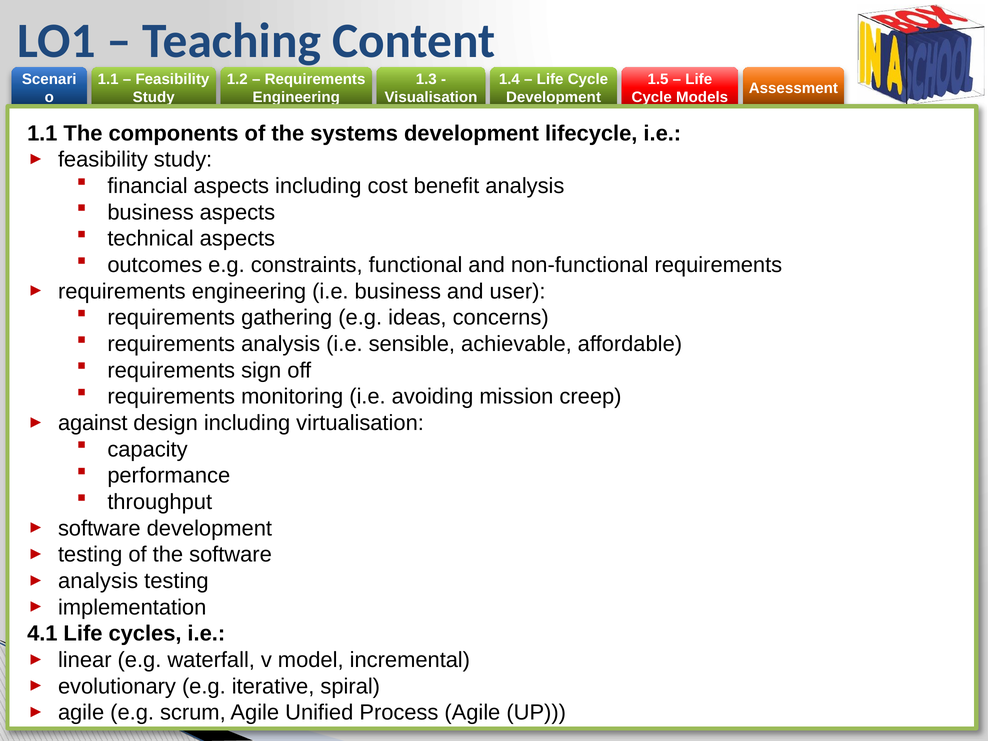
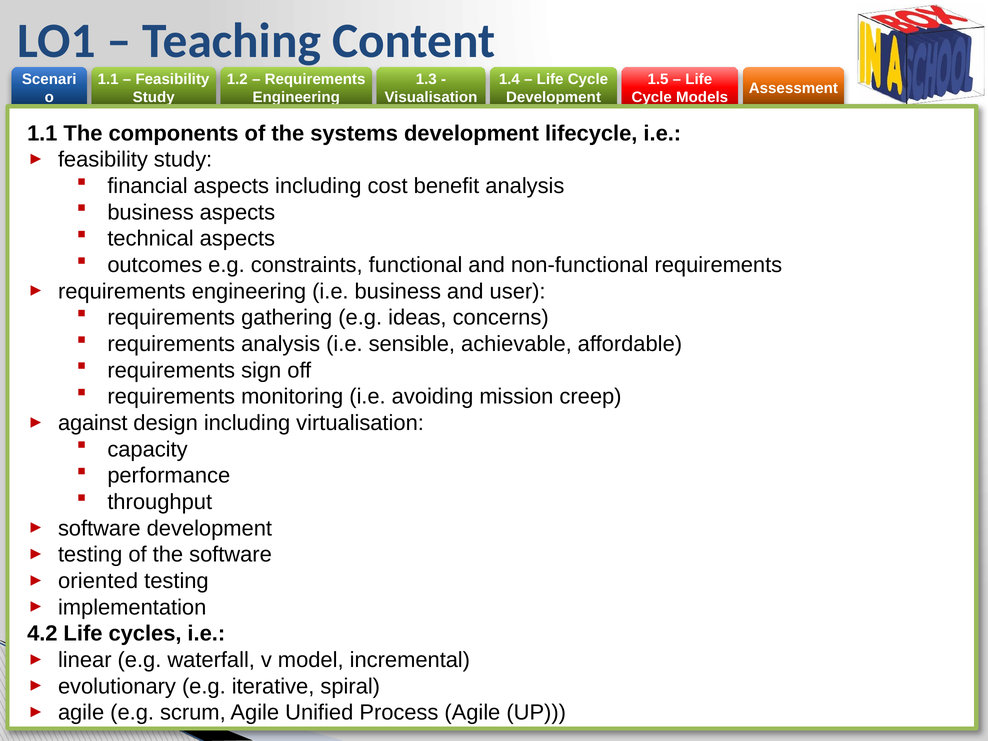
analysis at (98, 581): analysis -> oriented
4.1: 4.1 -> 4.2
